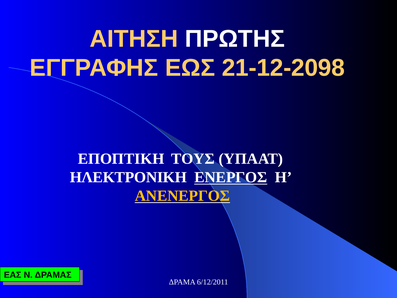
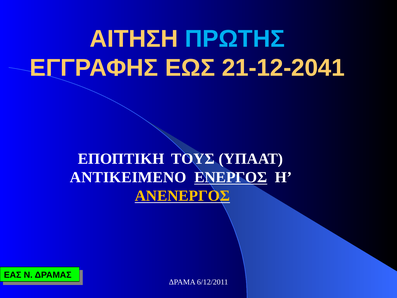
ΠΡΩΤΗΣ colour: white -> light blue
21-12-2098: 21-12-2098 -> 21-12-2041
ΗΛΕΚΤΡΟΝΙΚΗ: ΗΛΕΚΤΡΟΝΙΚΗ -> ΑΝΤΙΚΕΙΜΕΝΟ
